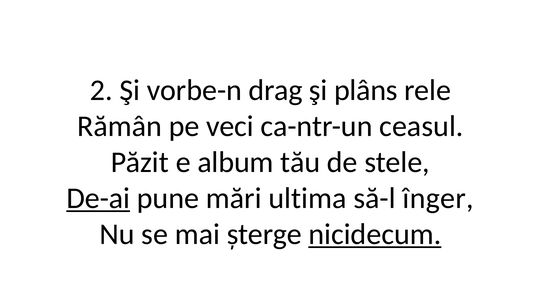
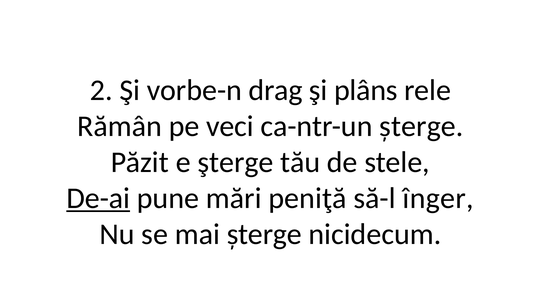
ca-ntr-un ceasul: ceasul -> șterge
album: album -> şterge
ultima: ultima -> peniţă
nicidecum underline: present -> none
